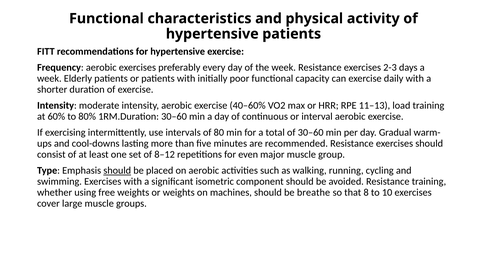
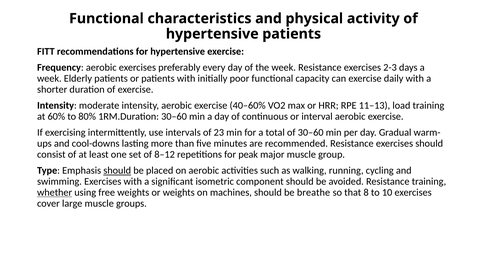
80: 80 -> 23
even: even -> peak
whether underline: none -> present
